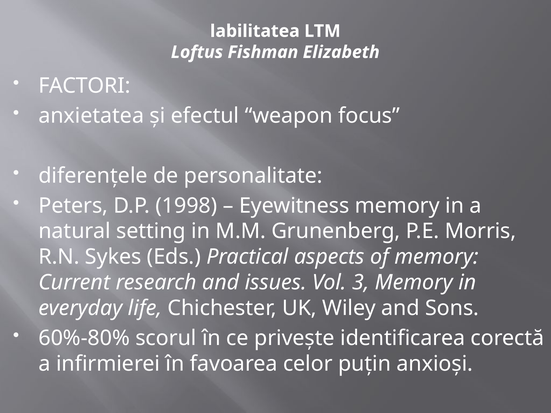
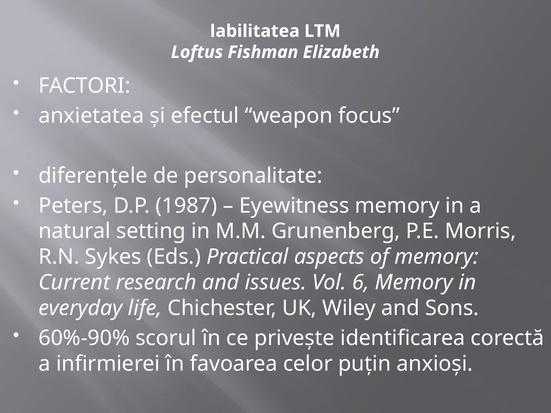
1998: 1998 -> 1987
3: 3 -> 6
60%-80%: 60%-80% -> 60%-90%
